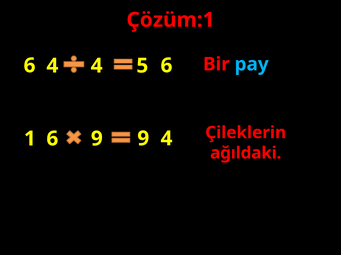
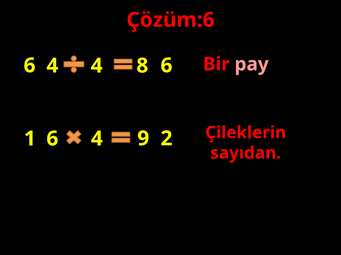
Çözüm:1: Çözüm:1 -> Çözüm:6
pay colour: light blue -> pink
5: 5 -> 8
6 9: 9 -> 4
9 4: 4 -> 2
ağıldaki: ağıldaki -> sayıdan
